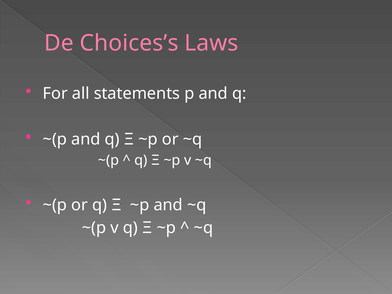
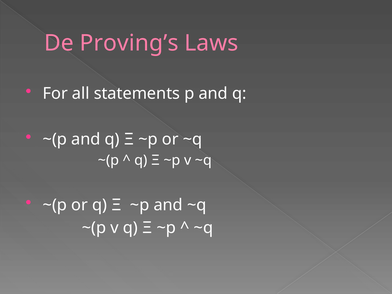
Choices’s: Choices’s -> Proving’s
